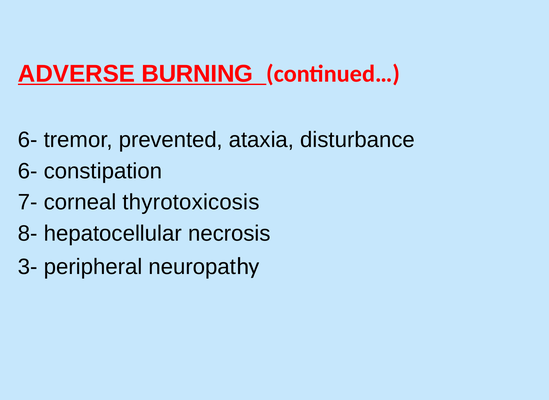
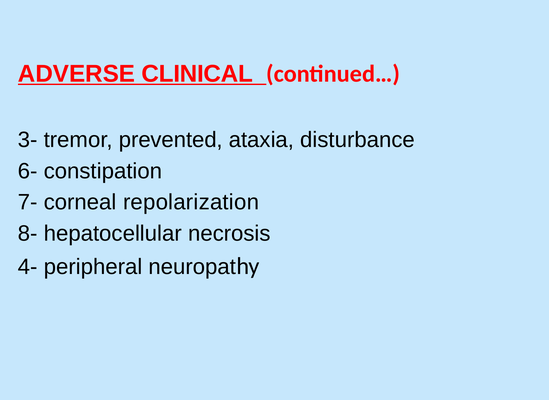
BURNING: BURNING -> CLINICAL
6- at (28, 140): 6- -> 3-
thyrotoxicosis: thyrotoxicosis -> repolarization
3-: 3- -> 4-
